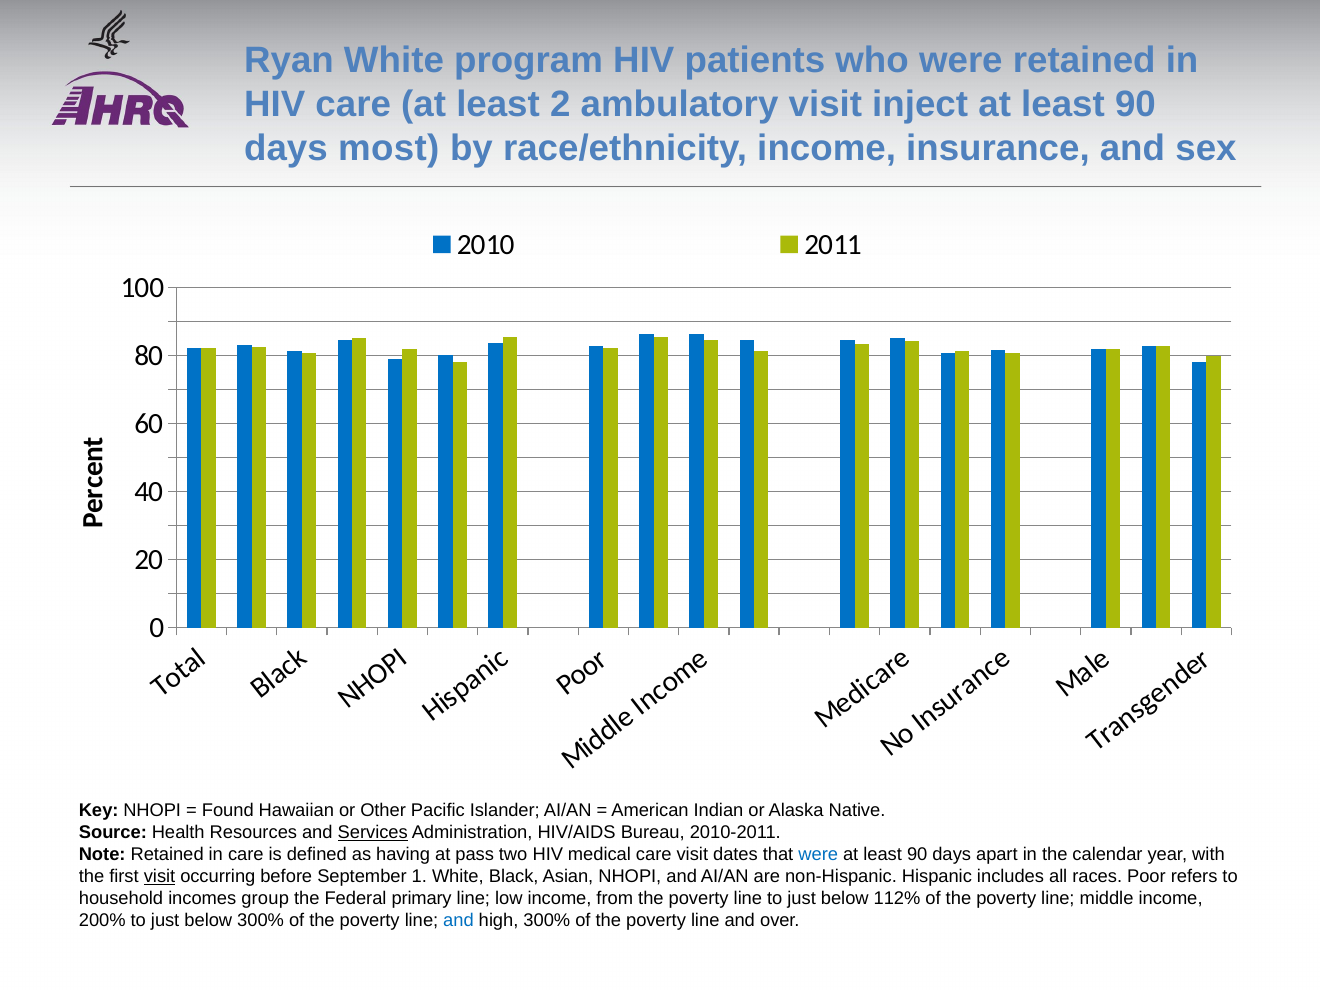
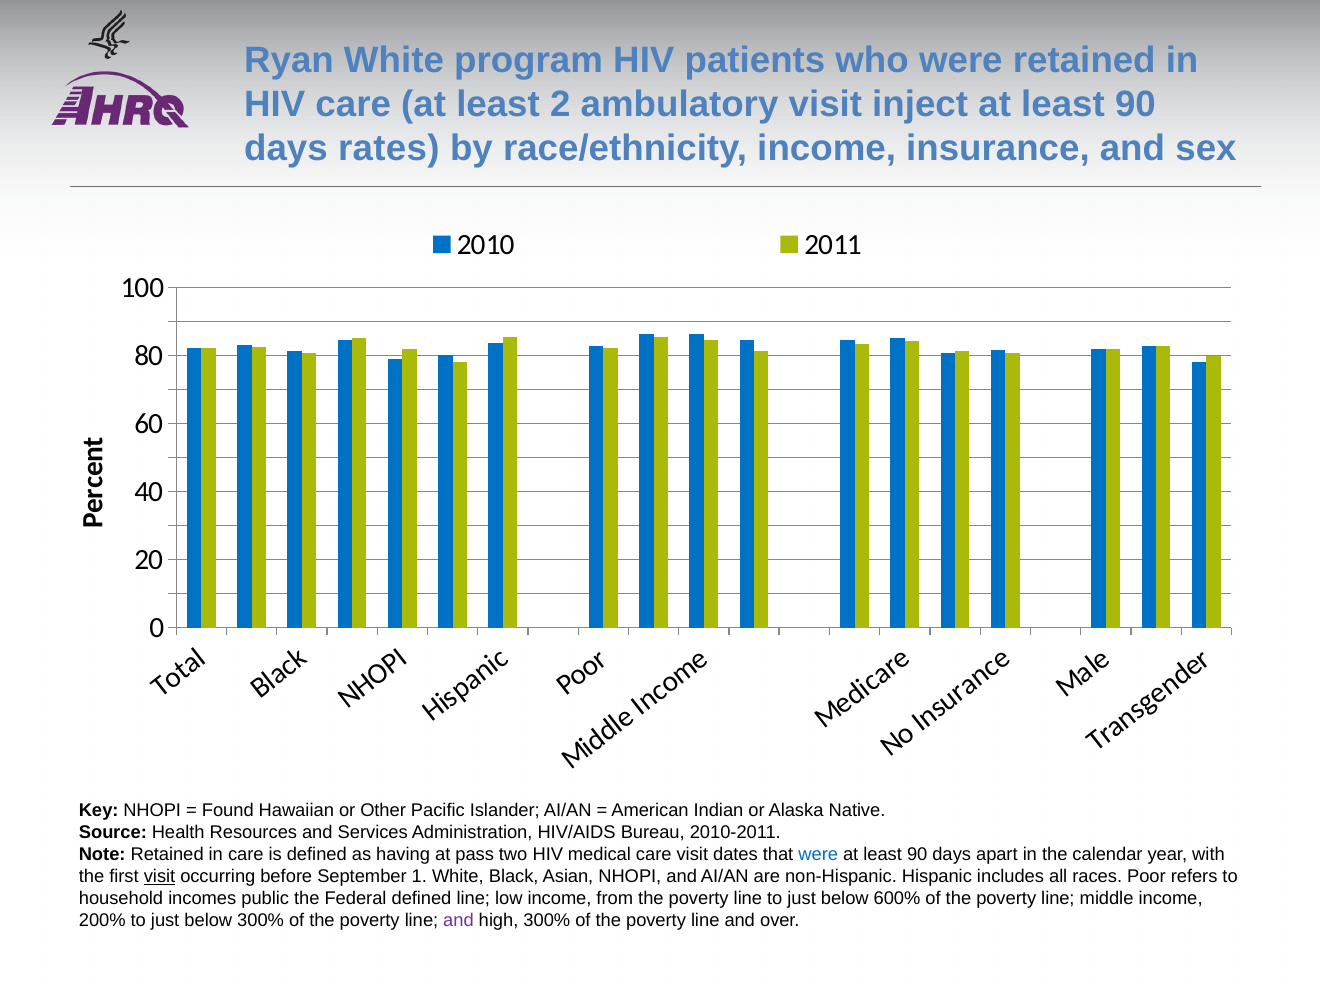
most: most -> rates
Services underline: present -> none
group: group -> public
Federal primary: primary -> defined
112%: 112% -> 600%
and at (459, 921) colour: blue -> purple
